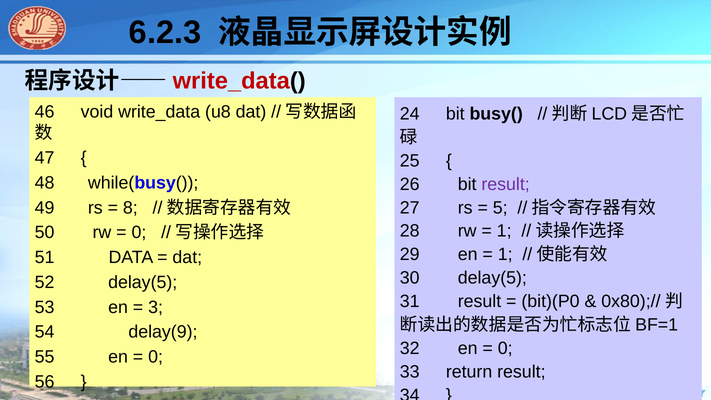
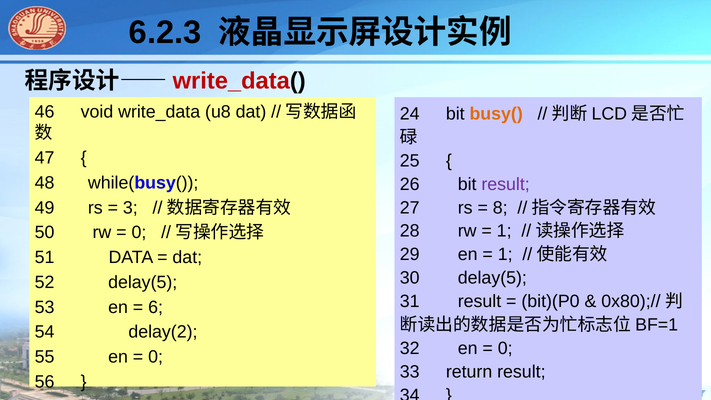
busy( colour: black -> orange
5: 5 -> 8
8: 8 -> 3
3: 3 -> 6
delay(9: delay(9 -> delay(2
